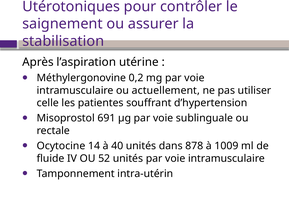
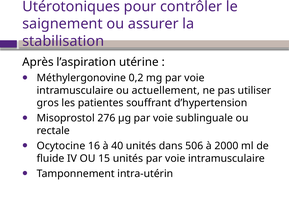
celle: celle -> gros
691: 691 -> 276
14: 14 -> 16
878: 878 -> 506
1009: 1009 -> 2000
52: 52 -> 15
